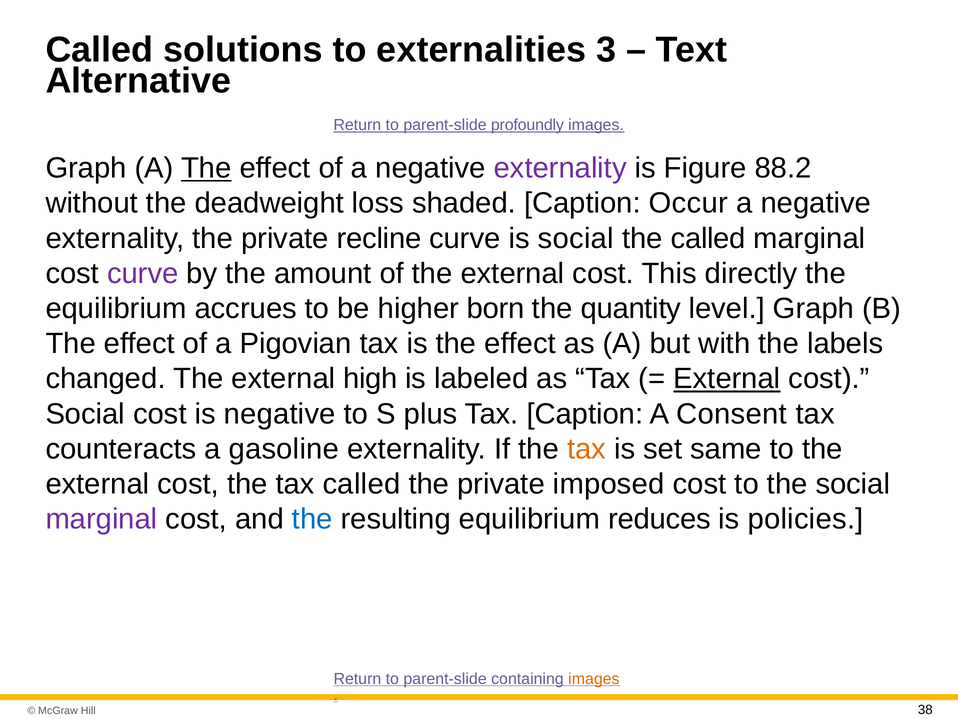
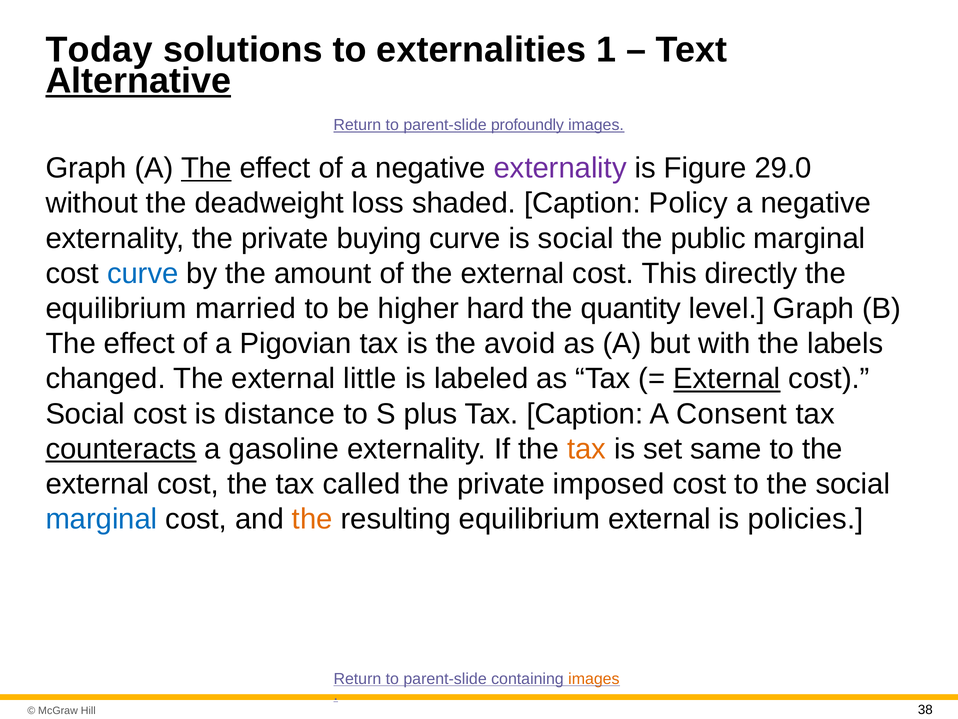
Called at (99, 50): Called -> Today
3: 3 -> 1
Alternative underline: none -> present
88.2: 88.2 -> 29.0
Occur: Occur -> Policy
recline: recline -> buying
the called: called -> public
curve at (143, 273) colour: purple -> blue
accrues: accrues -> married
born: born -> hard
is the effect: effect -> avoid
high: high -> little
is negative: negative -> distance
counteracts underline: none -> present
marginal at (101, 519) colour: purple -> blue
the at (312, 519) colour: blue -> orange
equilibrium reduces: reduces -> external
